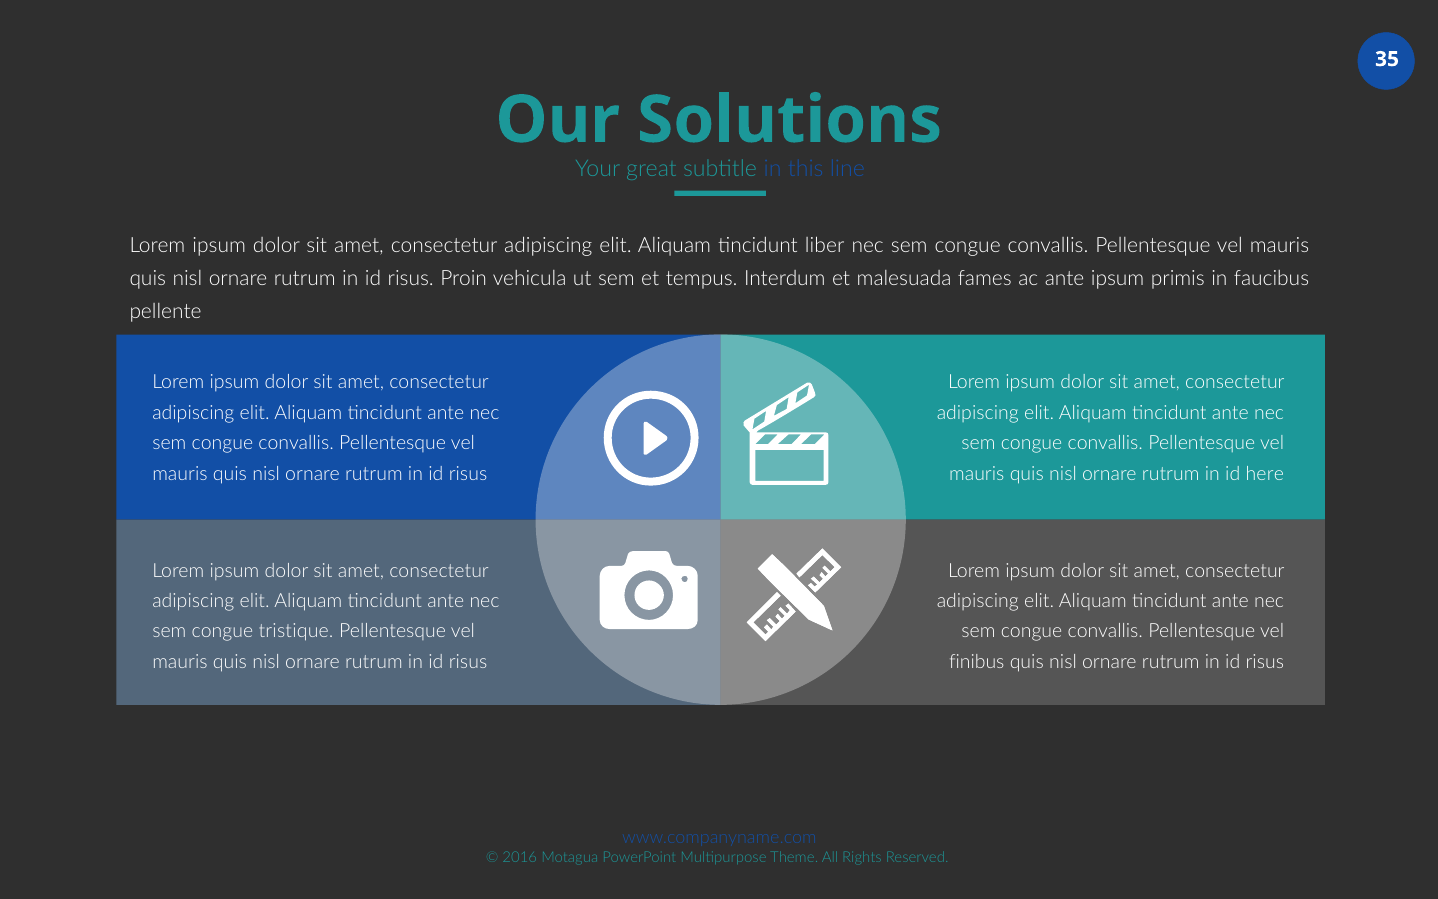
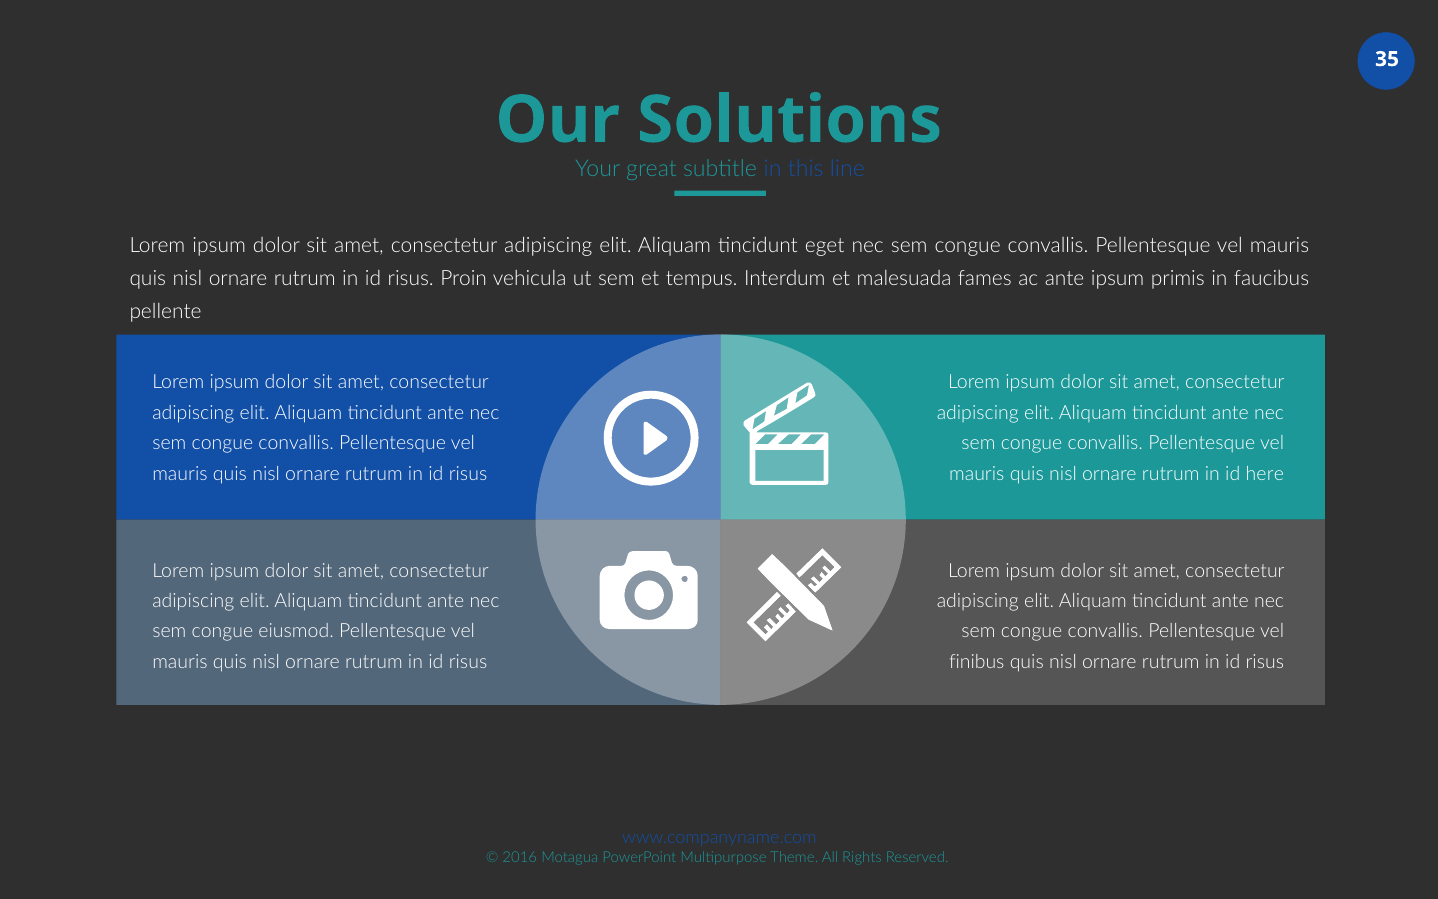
liber: liber -> eget
tristique: tristique -> eiusmod
